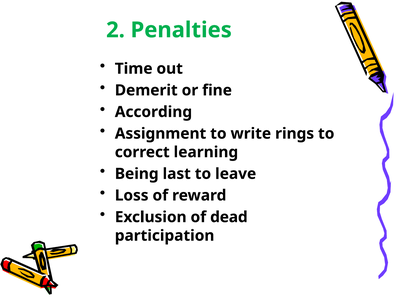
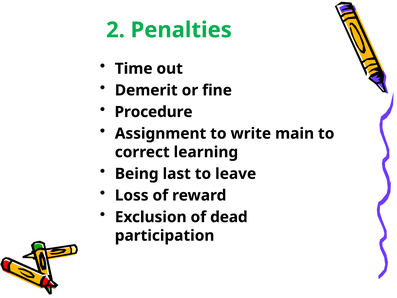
According: According -> Procedure
rings: rings -> main
